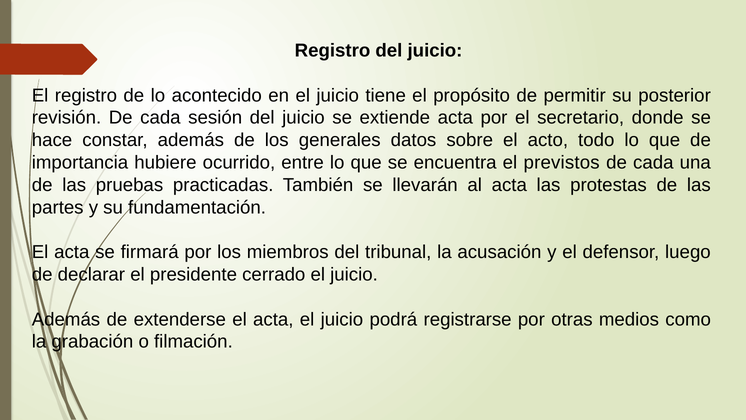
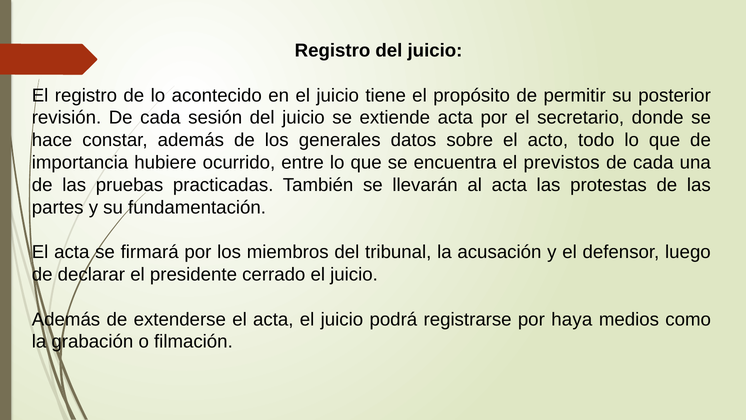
otras: otras -> haya
